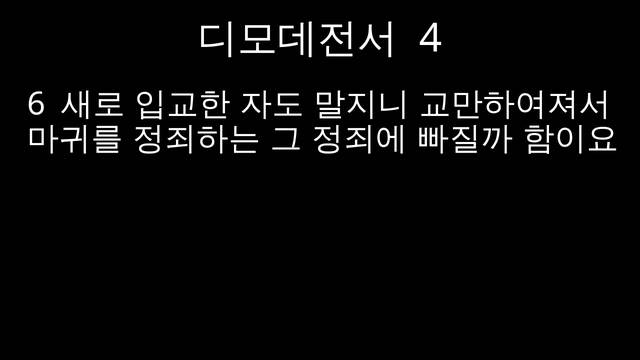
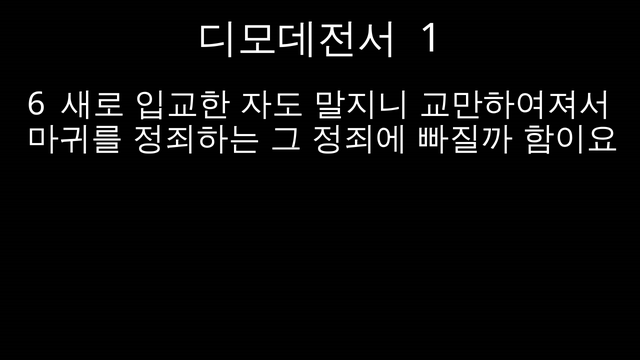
4: 4 -> 1
